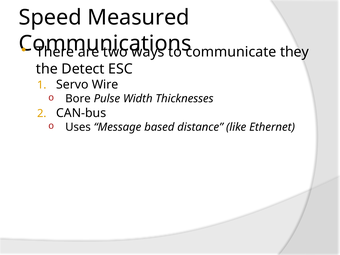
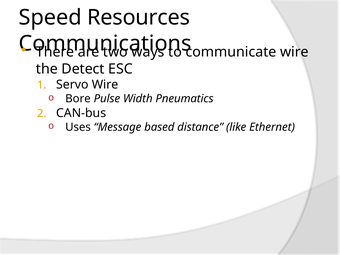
Measured: Measured -> Resources
communicate they: they -> wire
Thicknesses: Thicknesses -> Pneumatics
